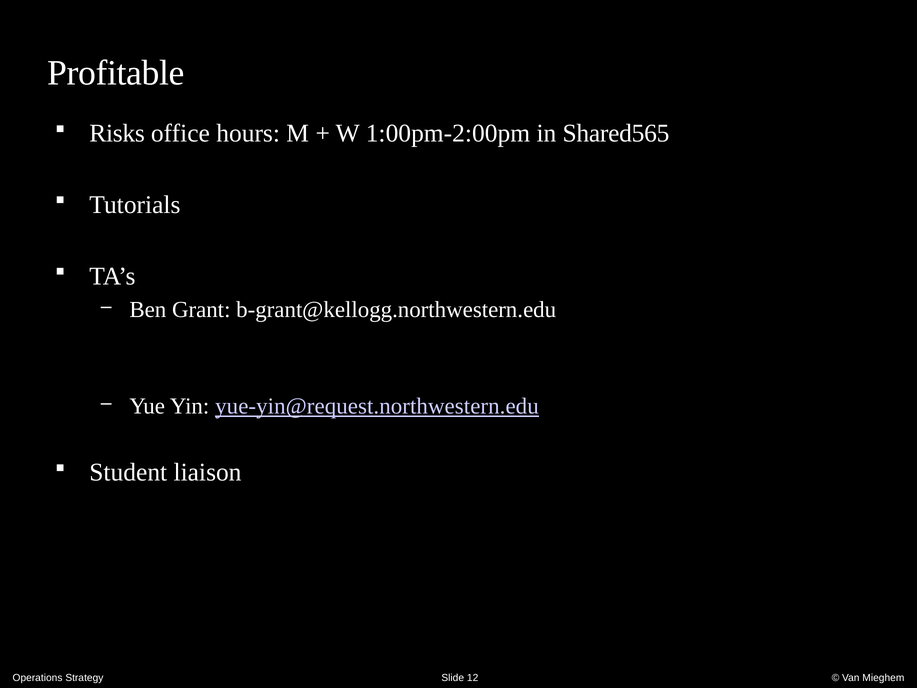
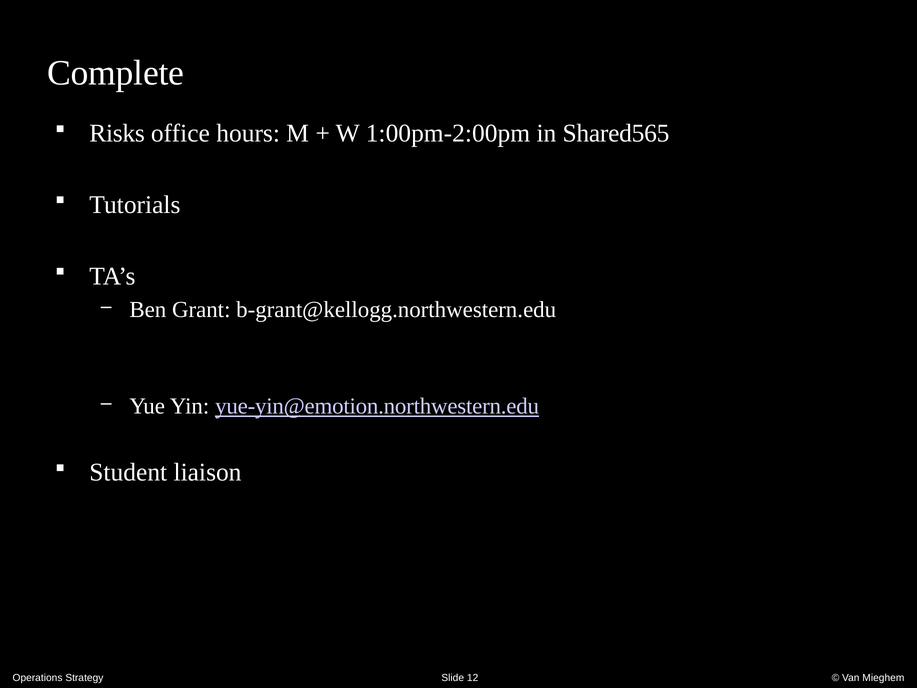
Profitable: Profitable -> Complete
yue-yin@request.northwestern.edu: yue-yin@request.northwestern.edu -> yue-yin@emotion.northwestern.edu
